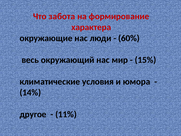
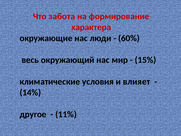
юмора: юмора -> влияет
